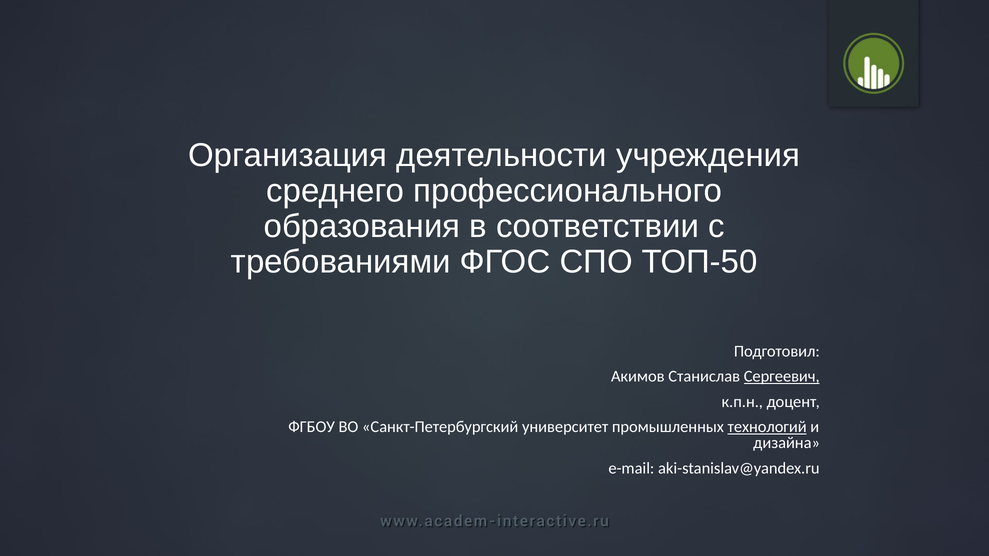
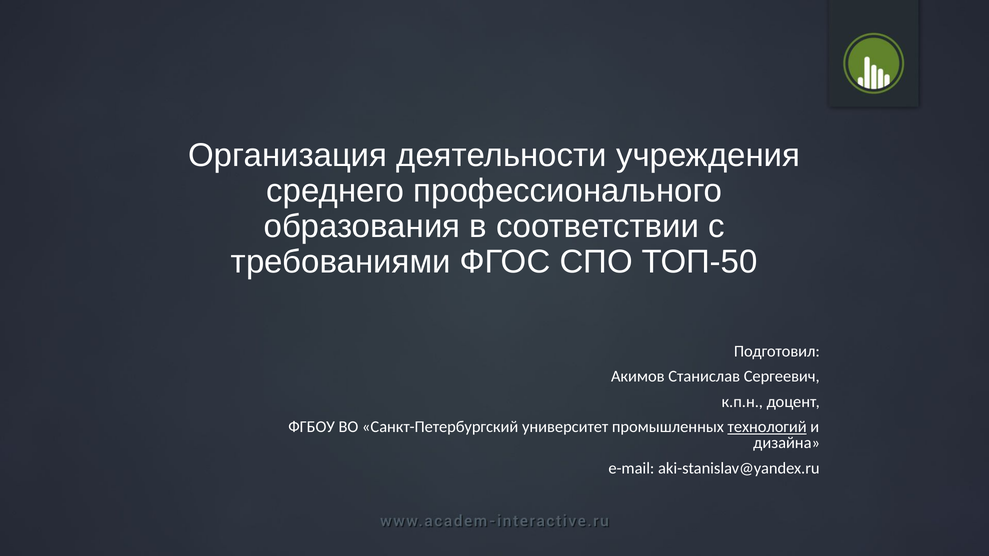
Сергеевич underline: present -> none
